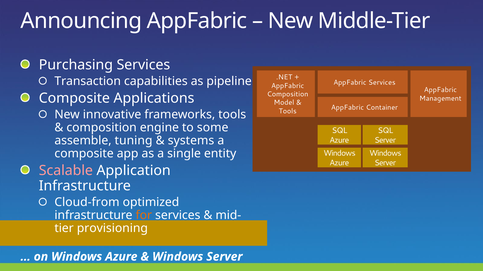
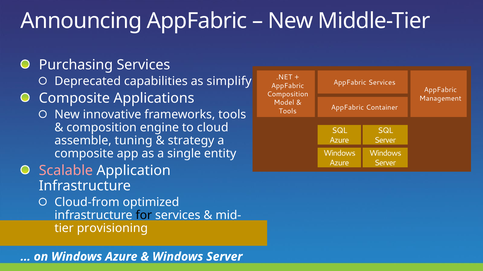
Transaction: Transaction -> Deprecated
pipeline: pipeline -> simplify
some: some -> cloud
systems: systems -> strategy
for colour: orange -> black
